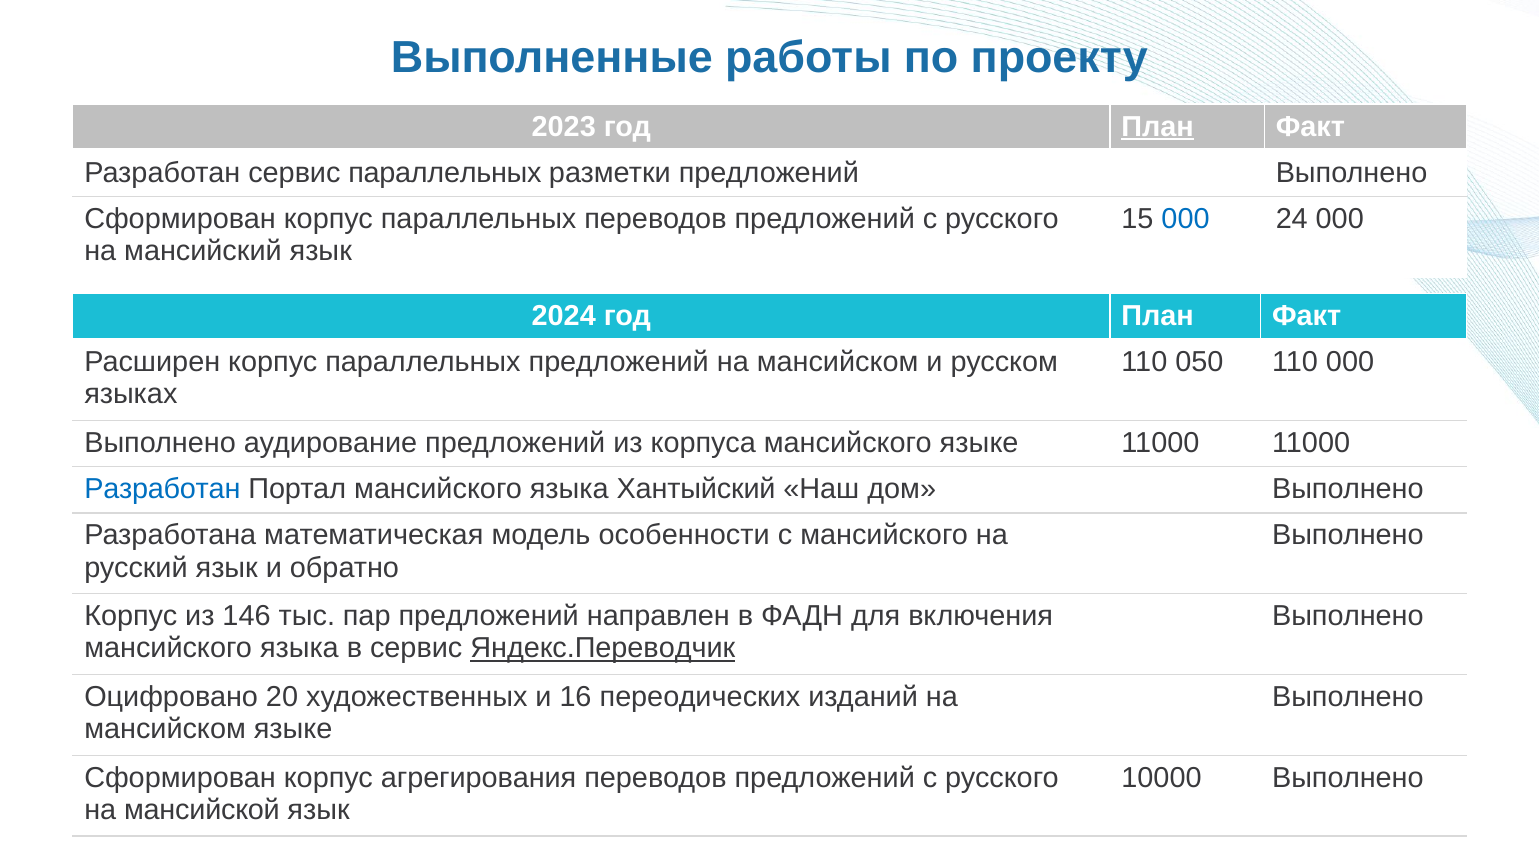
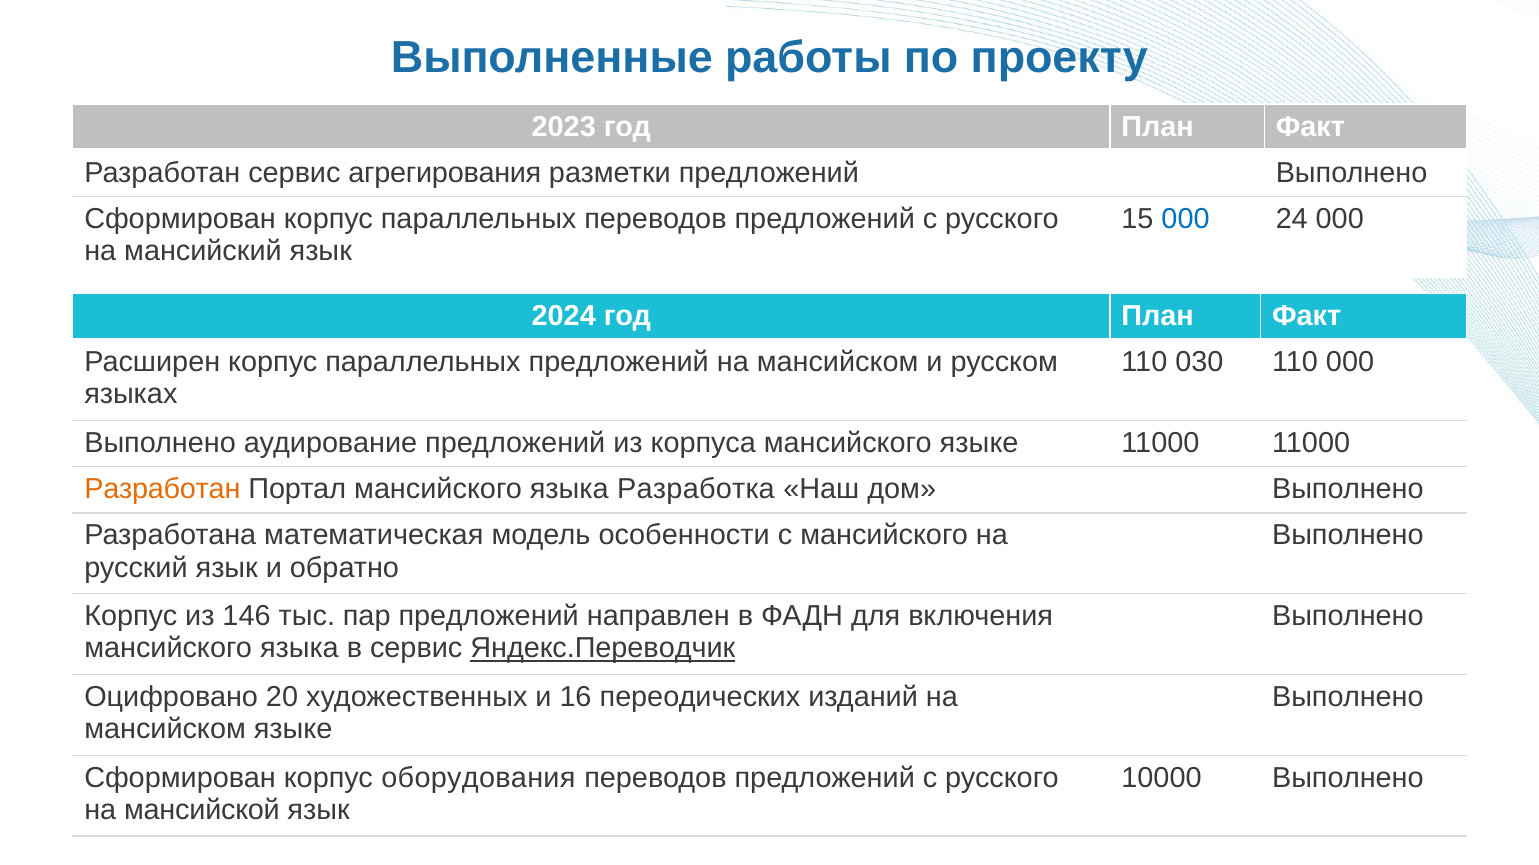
План at (1158, 127) underline: present -> none
сервис параллельных: параллельных -> агрегирования
050: 050 -> 030
Разработан at (162, 490) colour: blue -> orange
Хантыйский: Хантыйский -> Разработка
агрегирования: агрегирования -> оборудования
